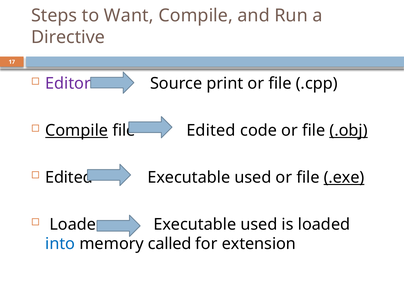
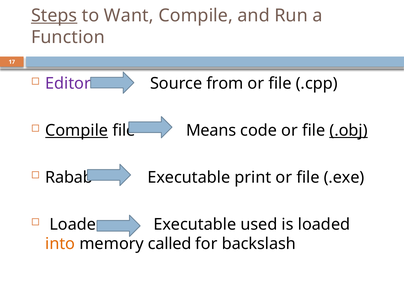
Steps underline: none -> present
Directive: Directive -> Function
print: print -> from
Edited at (211, 131): Edited -> Means
Edited at (69, 177): Edited -> Rabab
used at (253, 177): used -> print
.exe underline: present -> none
into colour: blue -> orange
extension: extension -> backslash
